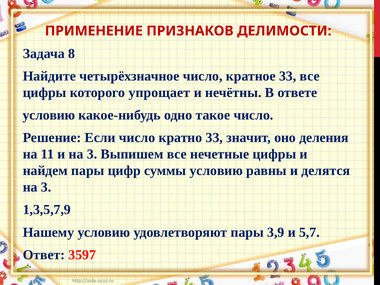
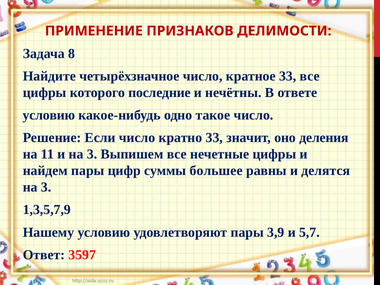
упрощает: упрощает -> последние
суммы условию: условию -> большее
